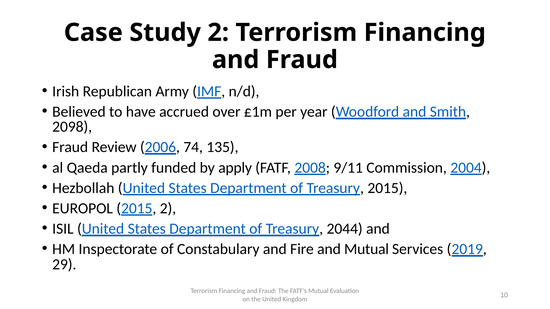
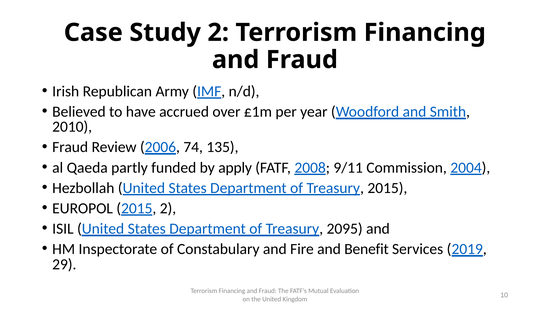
2098: 2098 -> 2010
2044: 2044 -> 2095
and Mutual: Mutual -> Benefit
